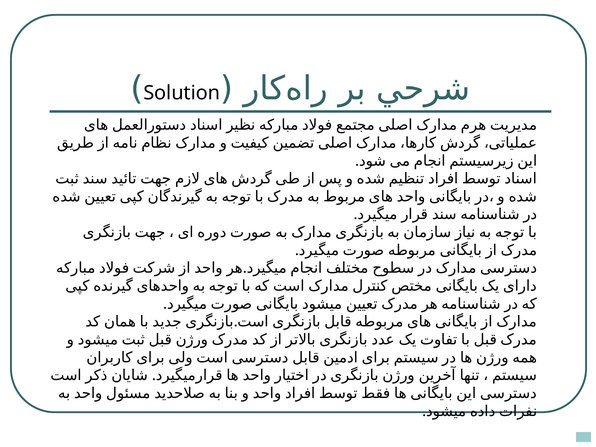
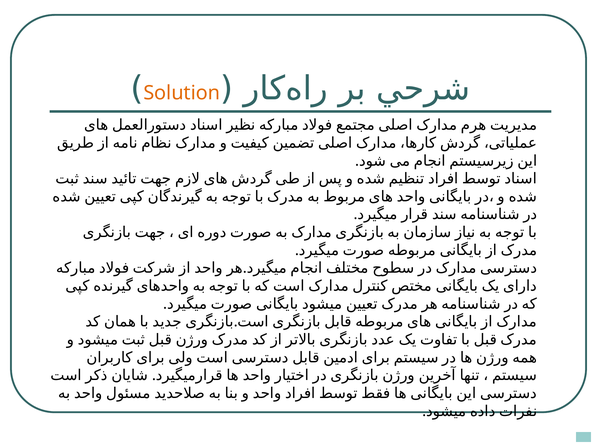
Solution colour: black -> orange
